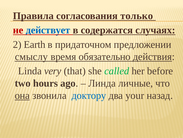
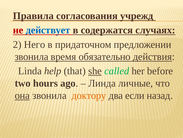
только: только -> учрежд
Earth: Earth -> Него
смыслу at (31, 56): смыслу -> звонила
very: very -> help
she underline: none -> present
доктору colour: blue -> orange
your: your -> если
